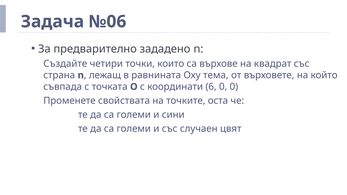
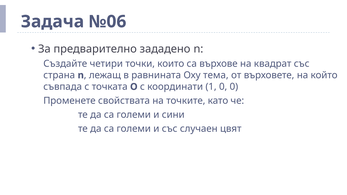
6: 6 -> 1
оста: оста -> като
